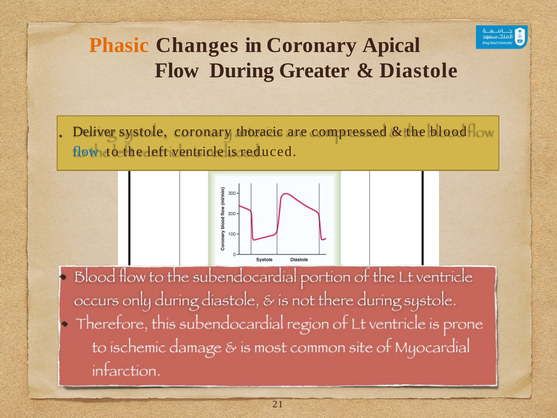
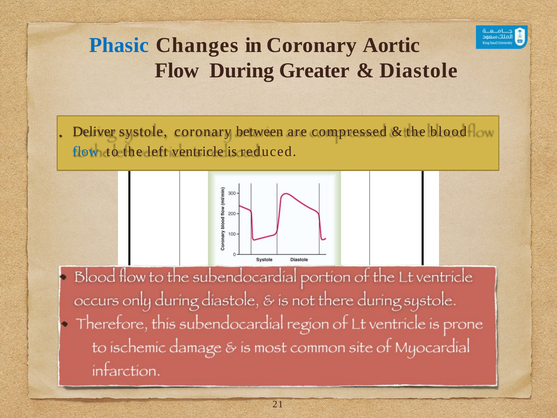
Phasic colour: orange -> blue
Apical: Apical -> Aortic
thoracic: thoracic -> between
